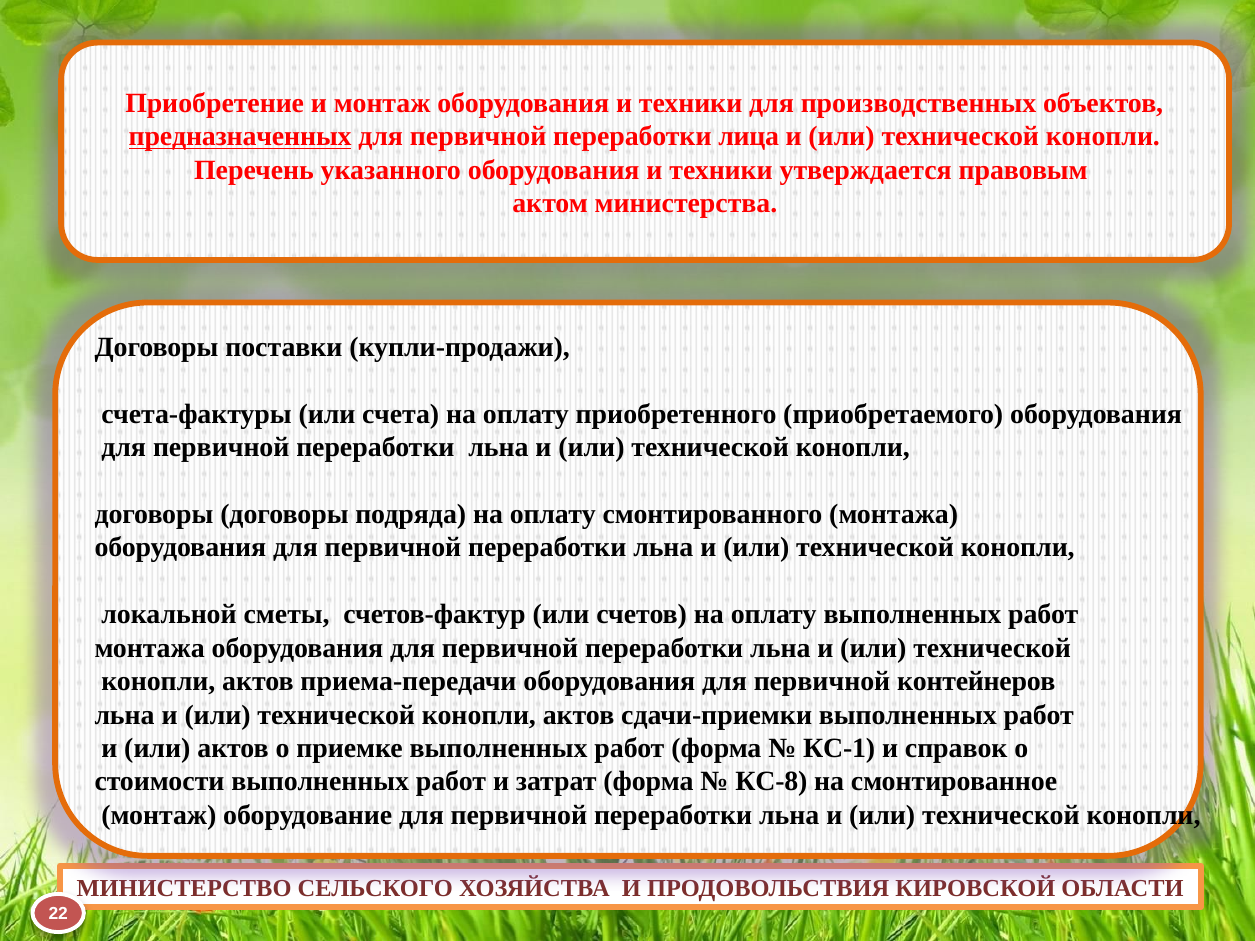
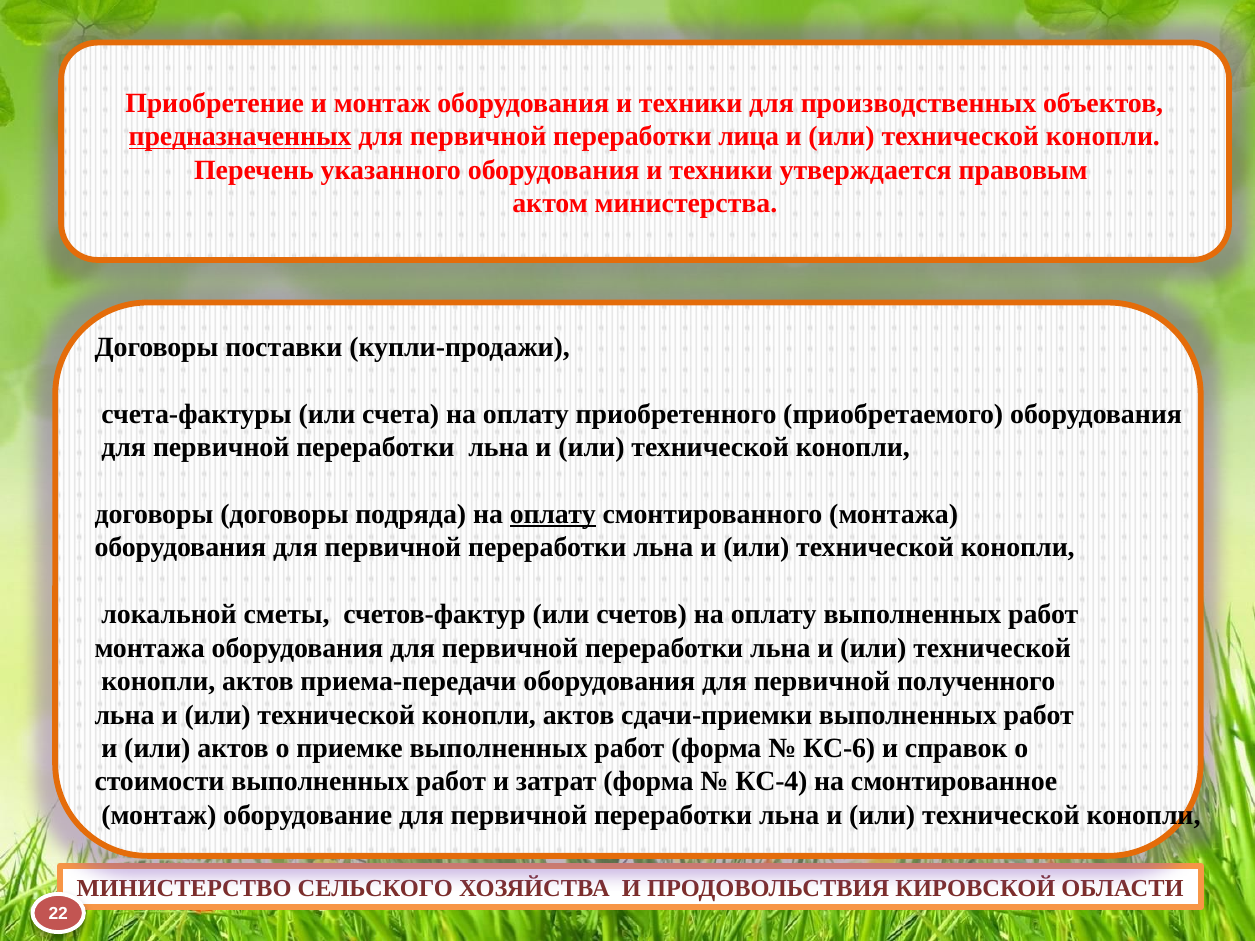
оплату at (553, 514) underline: none -> present
контейнеров: контейнеров -> полученного
КС-1: КС-1 -> КС-6
КС-8: КС-8 -> КС-4
